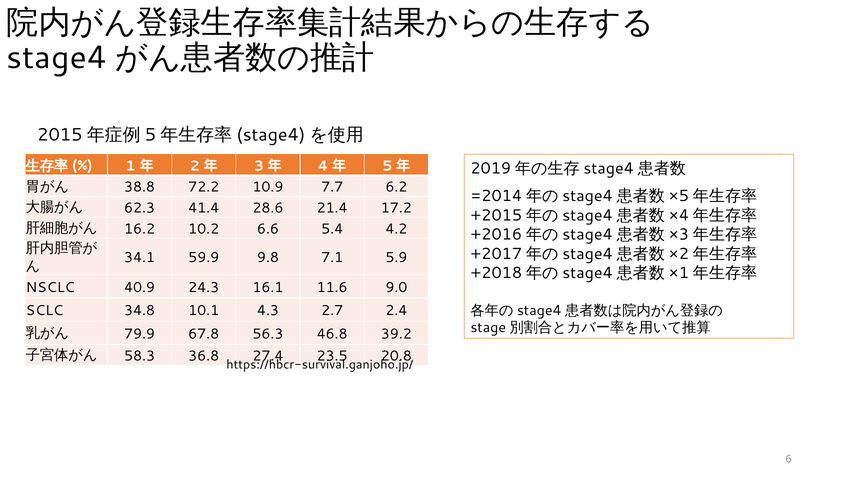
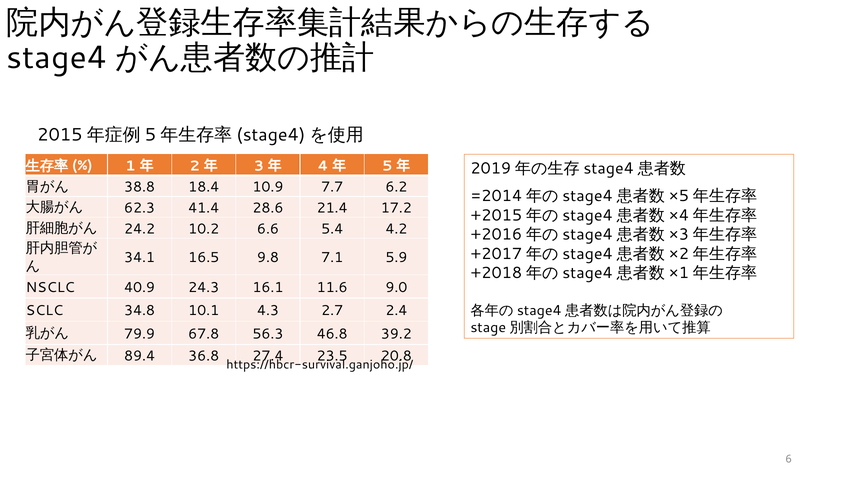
72.2: 72.2 -> 18.4
16.2: 16.2 -> 24.2
59.9: 59.9 -> 16.5
58.3: 58.3 -> 89.4
